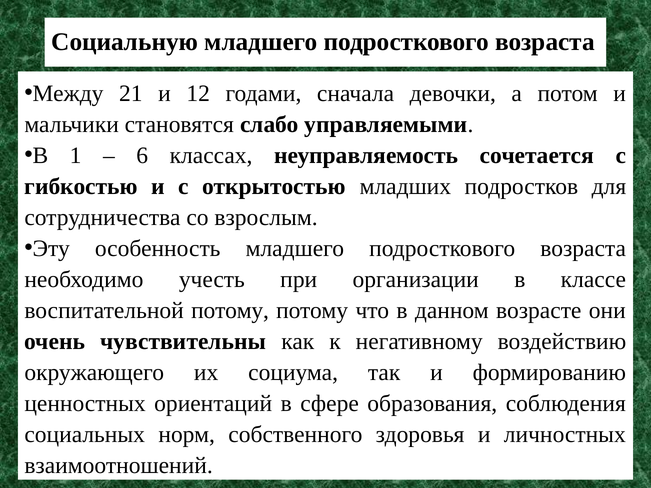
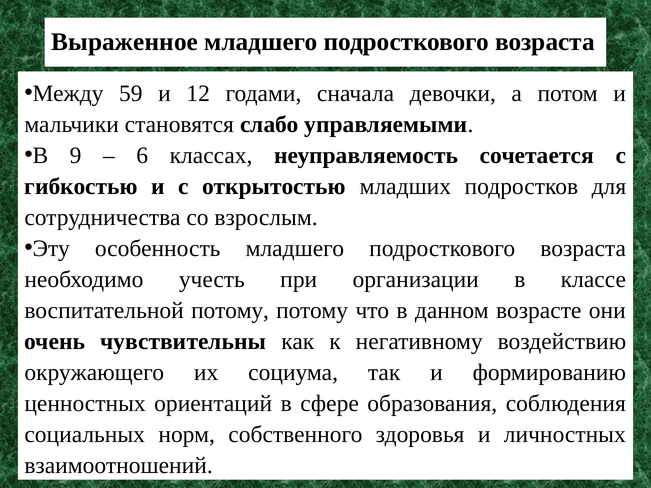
Социальную: Социальную -> Выраженное
21: 21 -> 59
1: 1 -> 9
